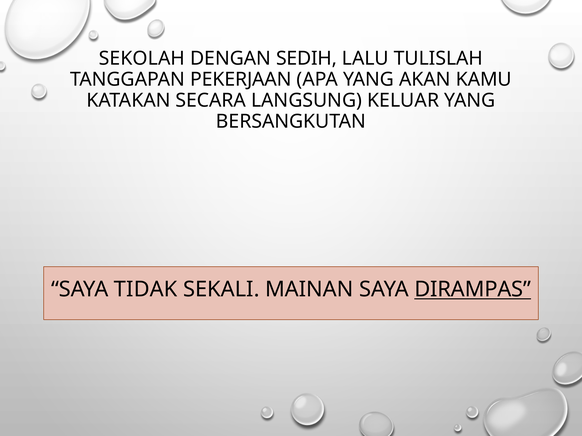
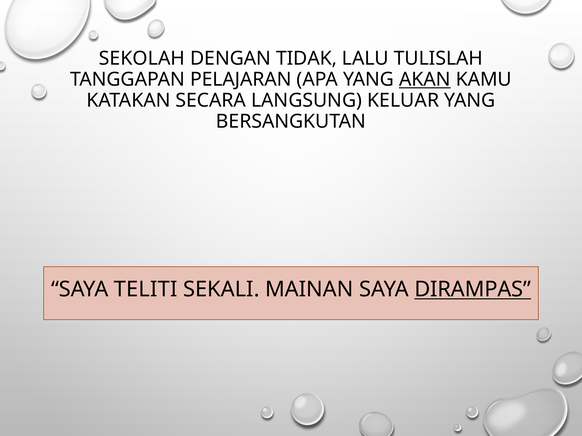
SEDIH: SEDIH -> TIDAK
PEKERJAAN: PEKERJAAN -> PELAJARAN
AKAN underline: none -> present
TIDAK: TIDAK -> TELITI
